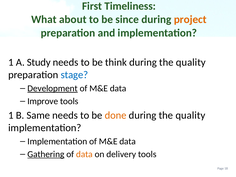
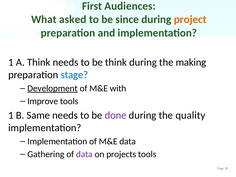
Timeliness: Timeliness -> Audiences
about: about -> asked
A Study: Study -> Think
quality at (191, 62): quality -> making
data at (118, 88): data -> with
done colour: orange -> purple
Gathering underline: present -> none
data at (84, 154) colour: orange -> purple
delivery: delivery -> projects
